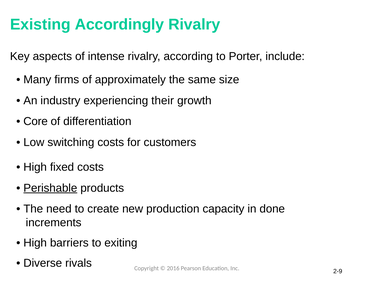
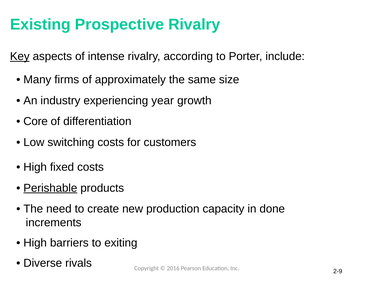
Accordingly: Accordingly -> Prospective
Key underline: none -> present
their: their -> year
